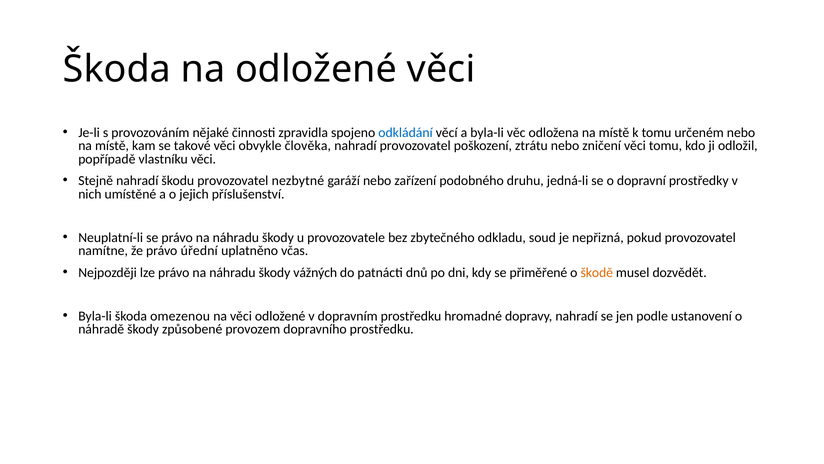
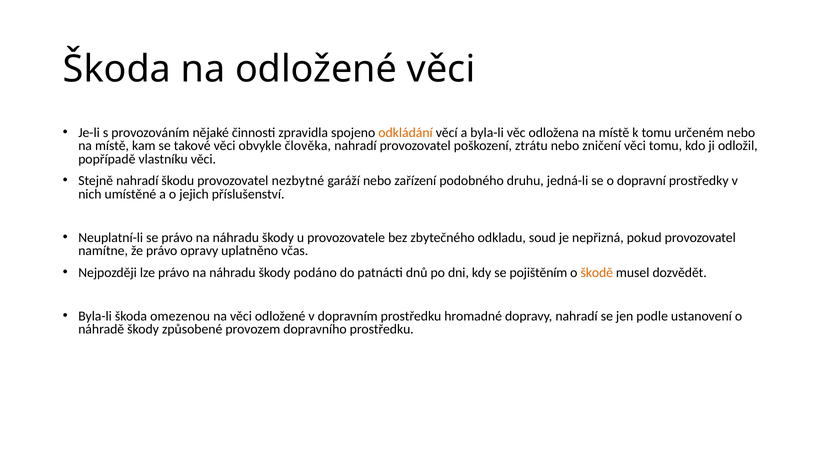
odkládání colour: blue -> orange
úřední: úřední -> opravy
vážných: vážných -> podáno
přiměřené: přiměřené -> pojištěním
